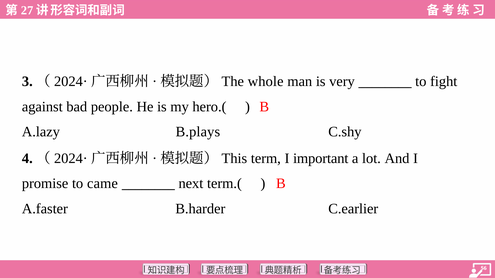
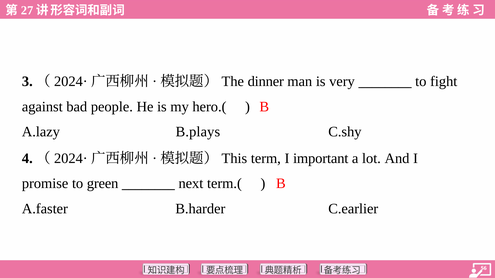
whole: whole -> dinner
came: came -> green
